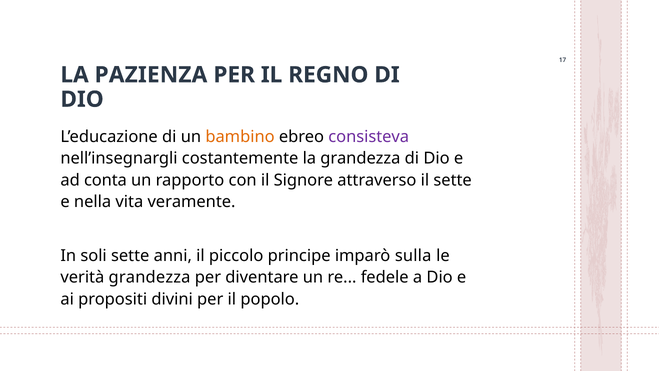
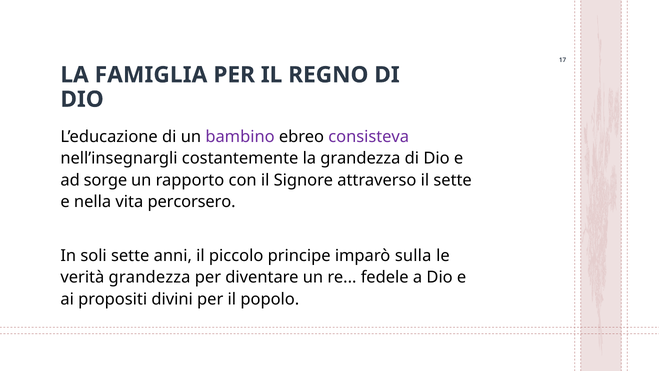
PAZIENZA: PAZIENZA -> FAMIGLIA
bambino colour: orange -> purple
conta: conta -> sorge
veramente: veramente -> percorsero
